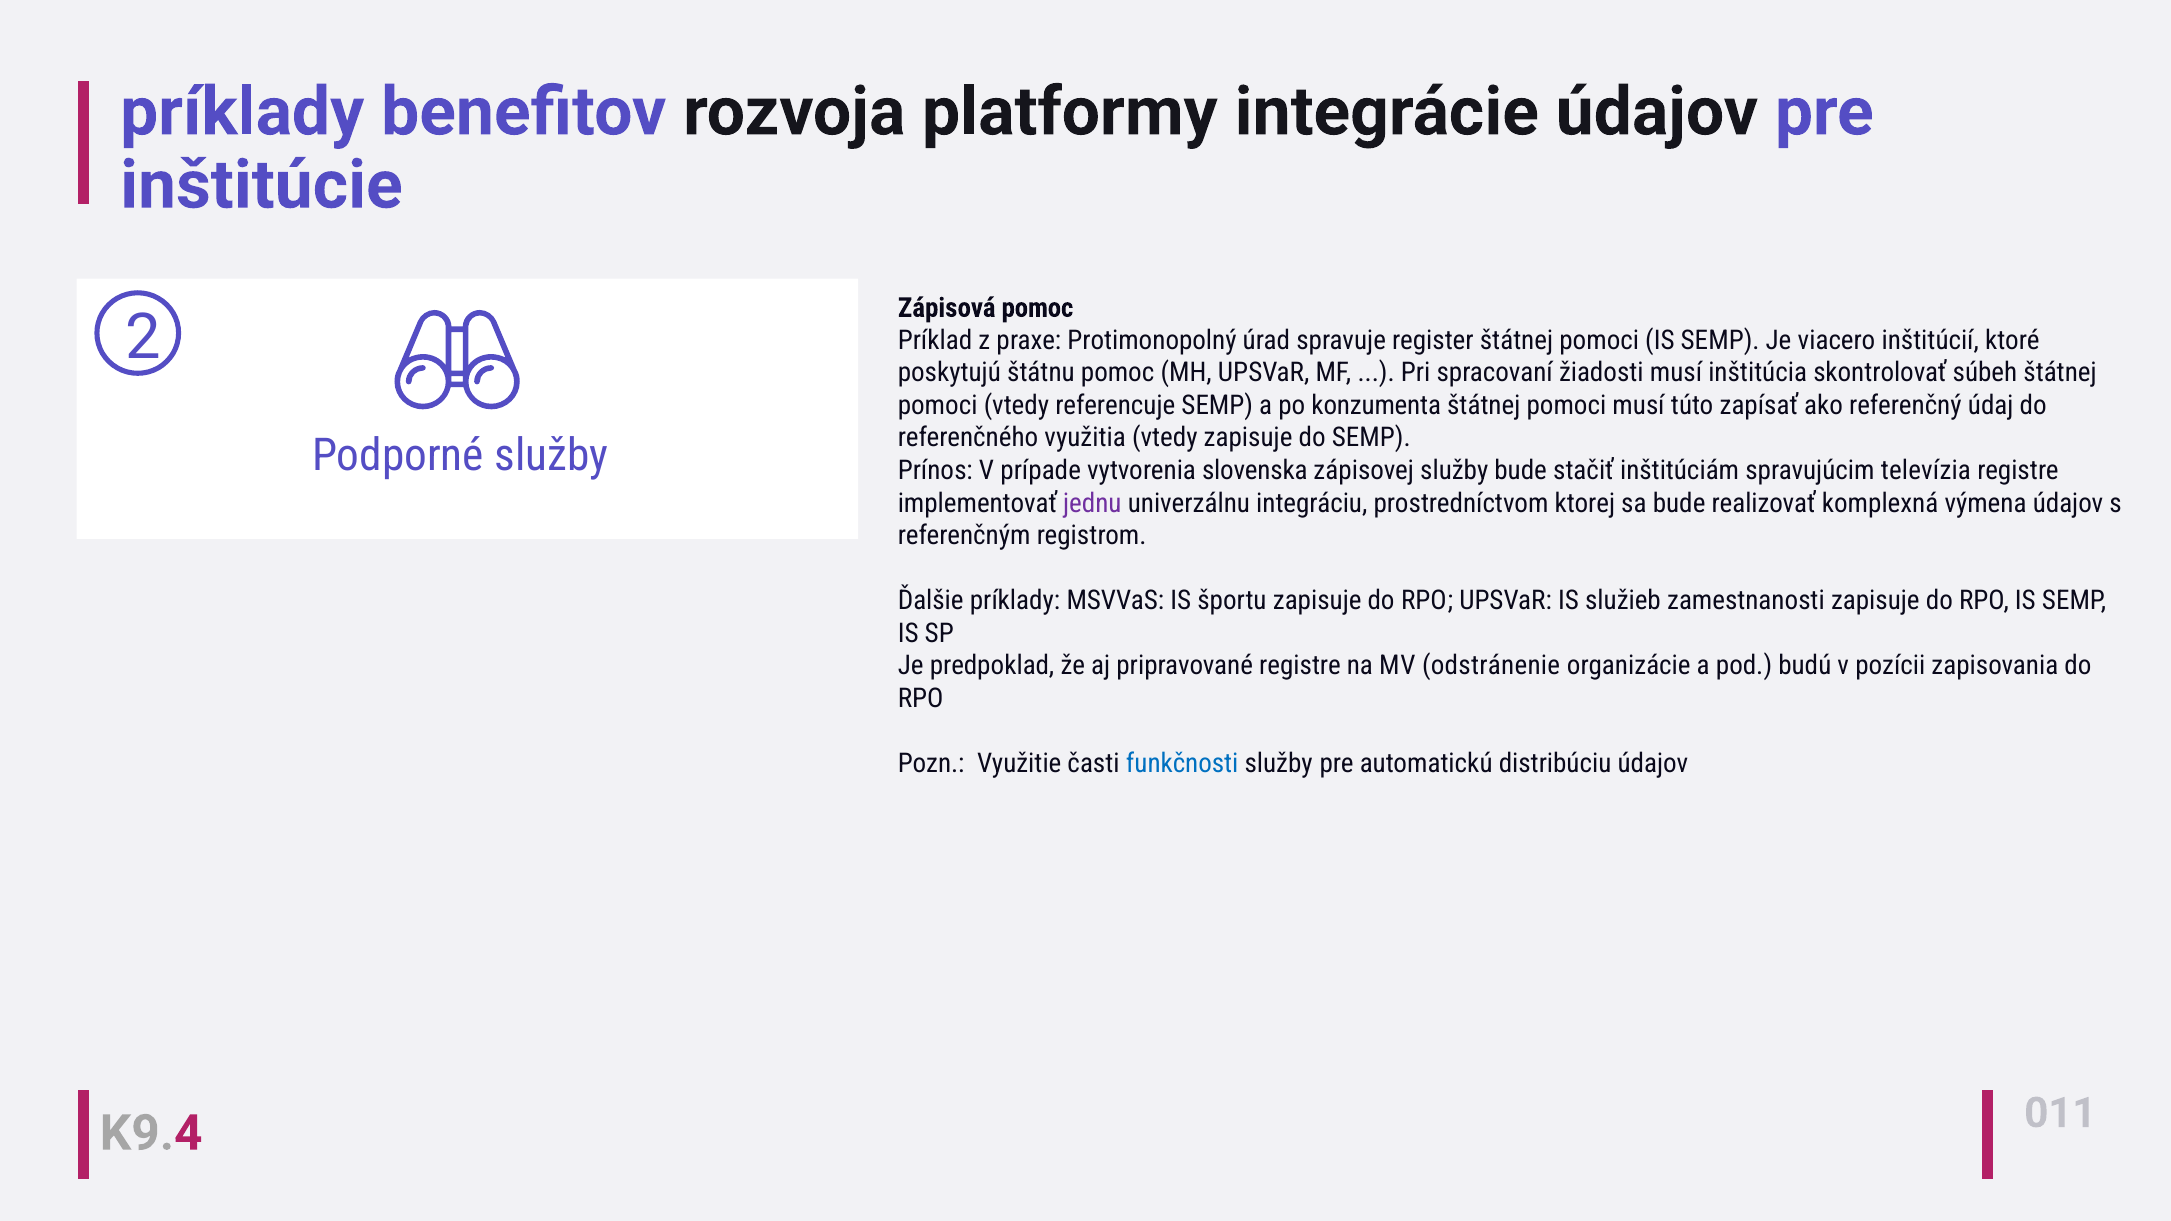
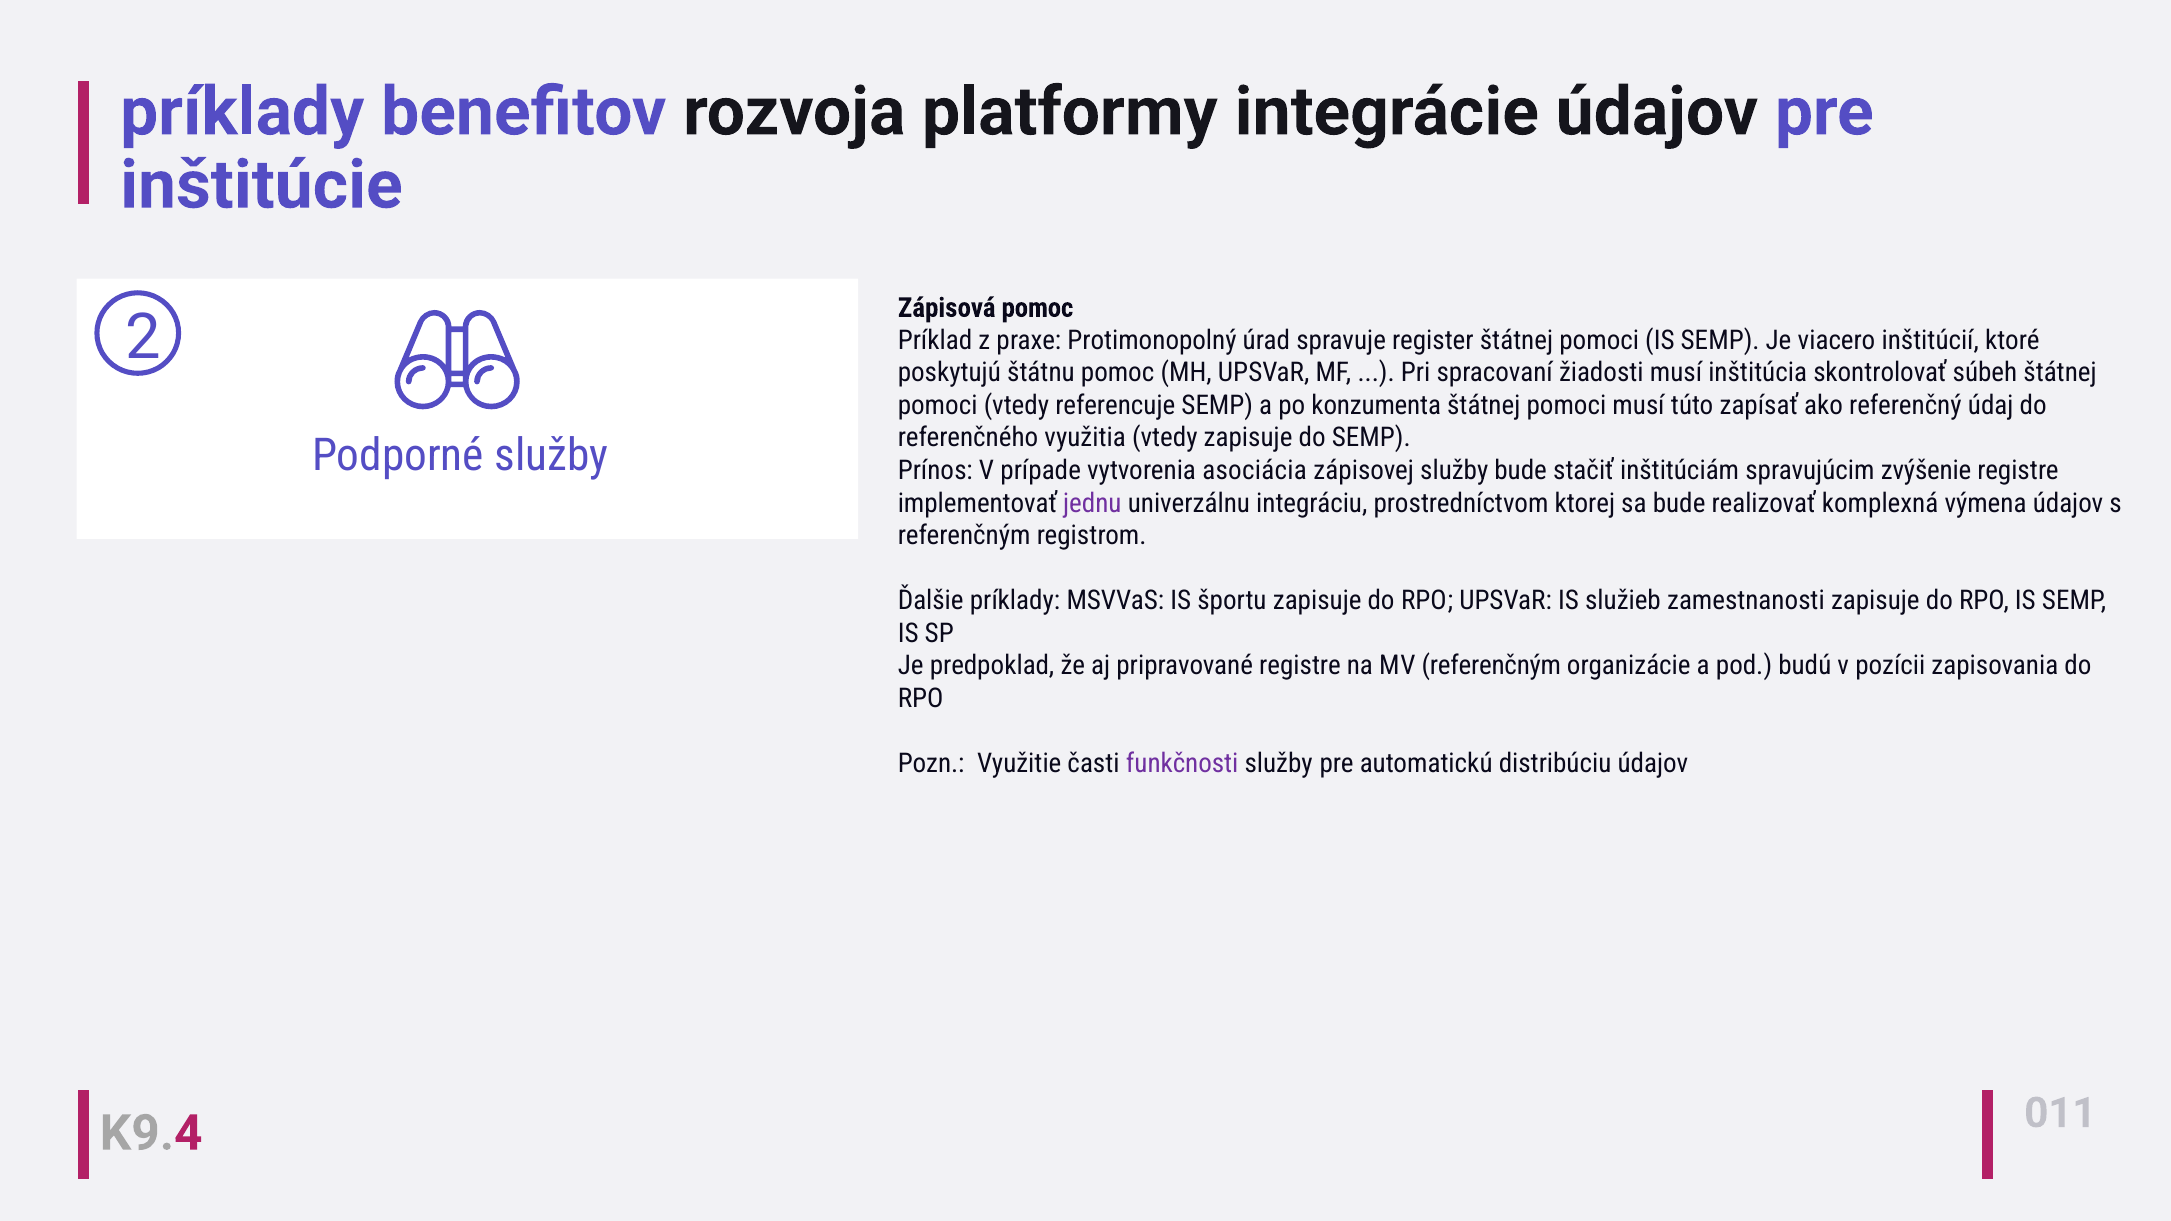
slovenska: slovenska -> asociácia
televízia: televízia -> zvýšenie
MV odstránenie: odstránenie -> referenčným
funkčnosti colour: blue -> purple
